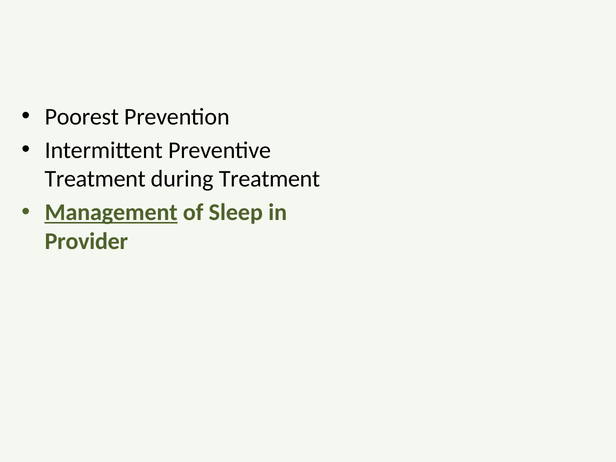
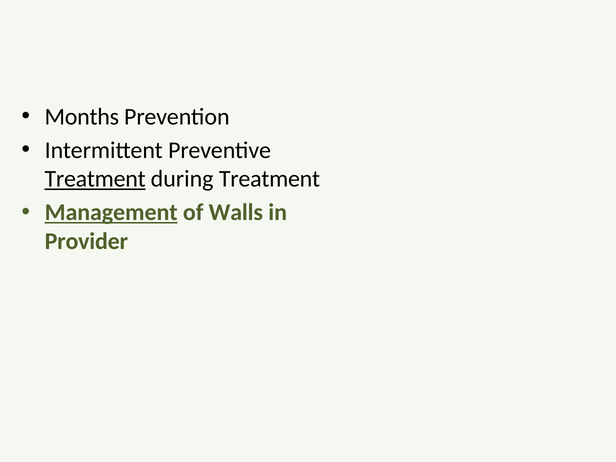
Poorest: Poorest -> Months
Treatment at (95, 179) underline: none -> present
Sleep: Sleep -> Walls
